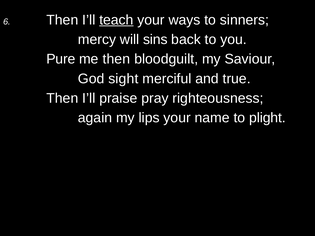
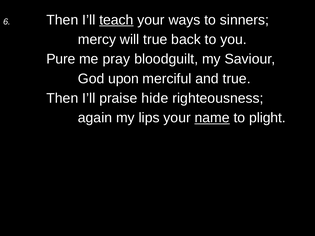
will sins: sins -> true
me then: then -> pray
sight: sight -> upon
pray: pray -> hide
name underline: none -> present
